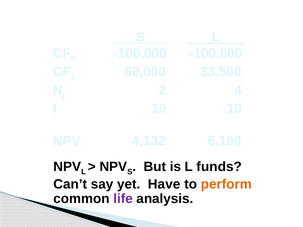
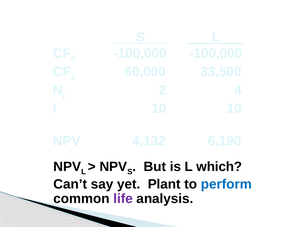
funds: funds -> which
Have: Have -> Plant
perform colour: orange -> blue
